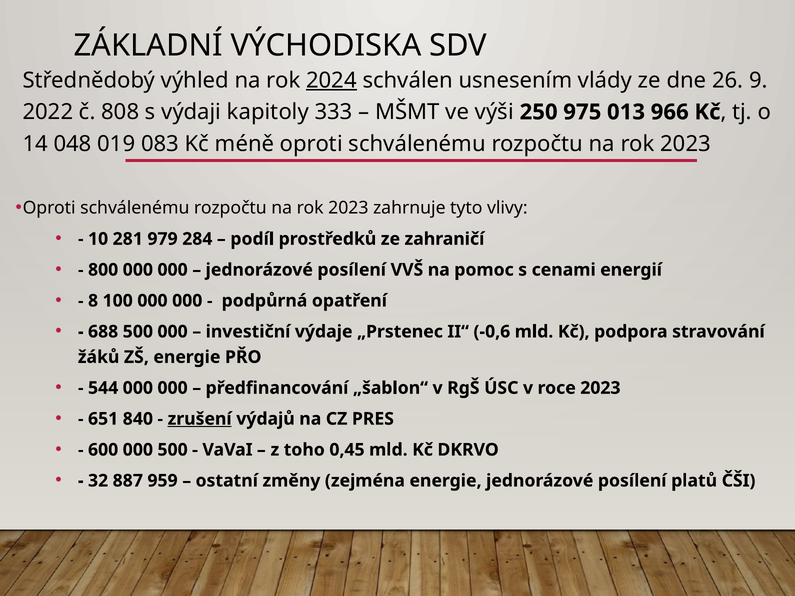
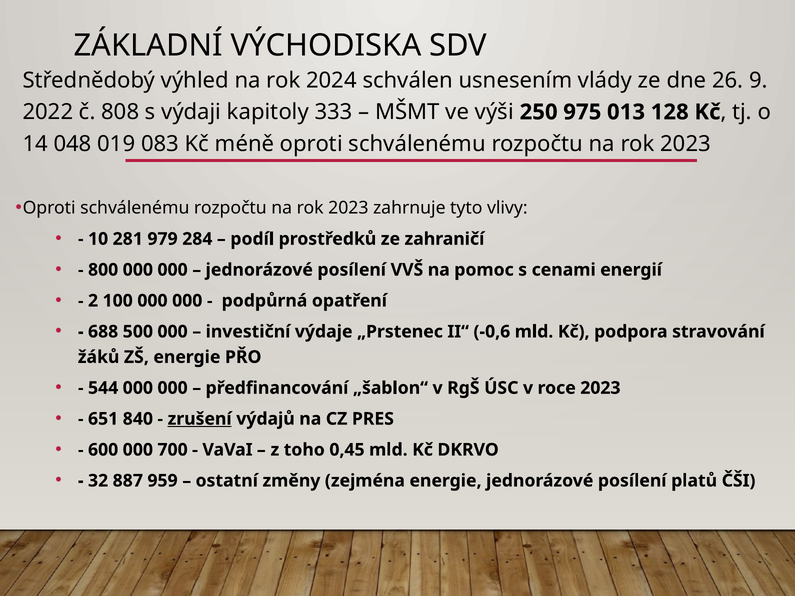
2024 underline: present -> none
966: 966 -> 128
8: 8 -> 2
000 500: 500 -> 700
